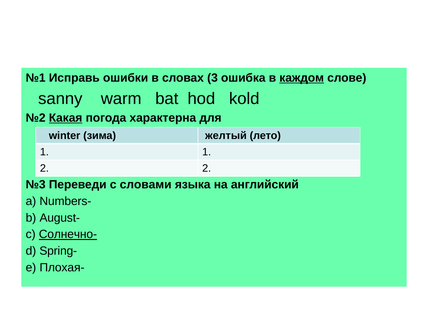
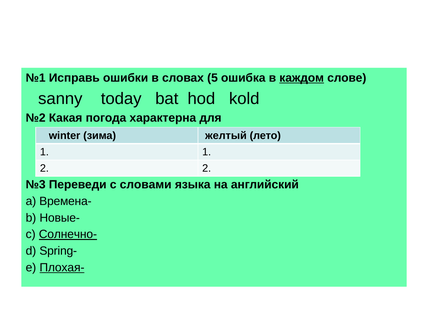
3: 3 -> 5
warm: warm -> today
Какая underline: present -> none
Numbers-: Numbers- -> Времена-
August-: August- -> Новые-
Плохая- underline: none -> present
